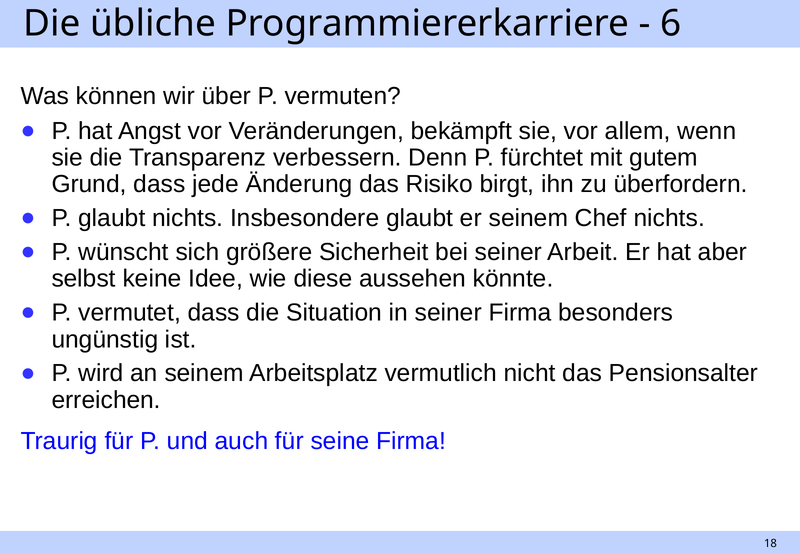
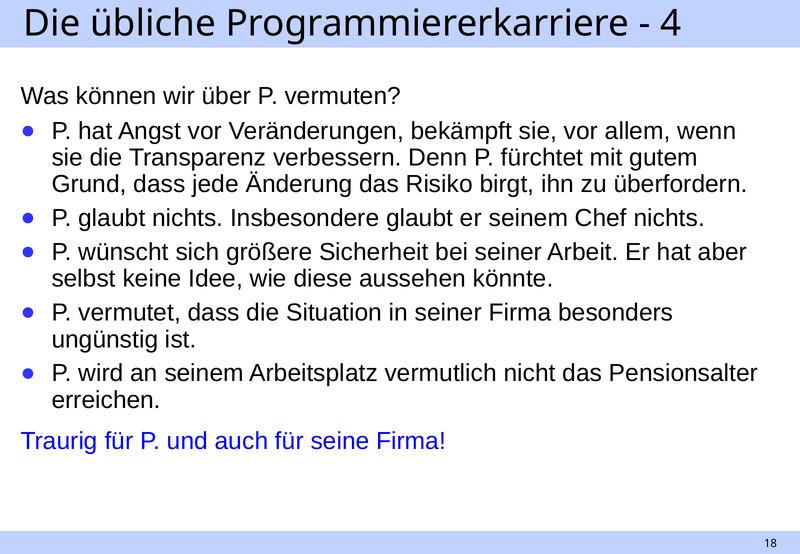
6: 6 -> 4
